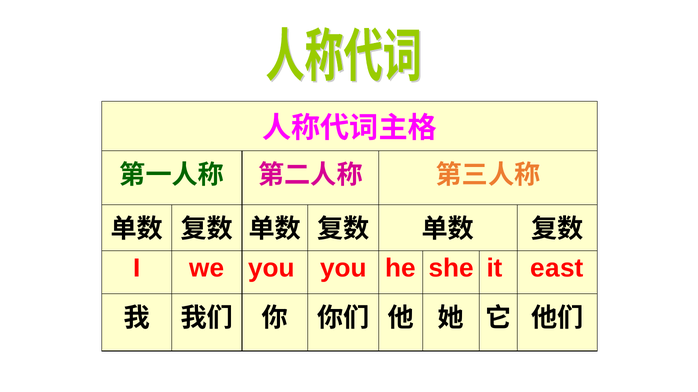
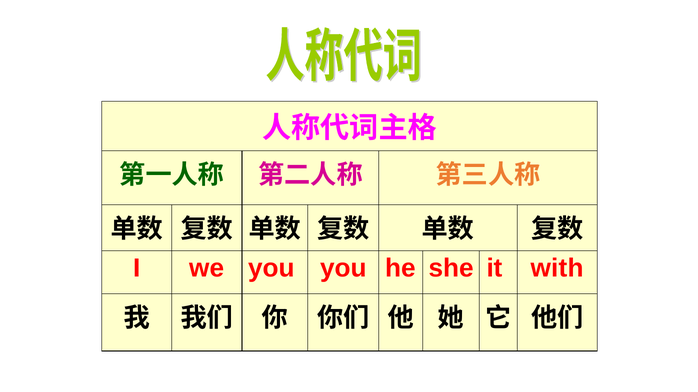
east: east -> with
